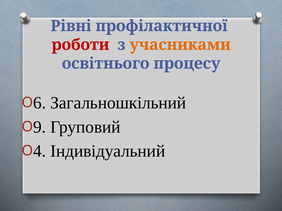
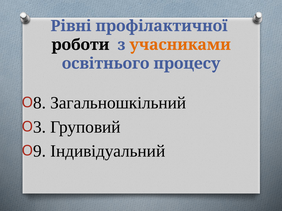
роботи colour: red -> black
6: 6 -> 8
9: 9 -> 3
4: 4 -> 9
